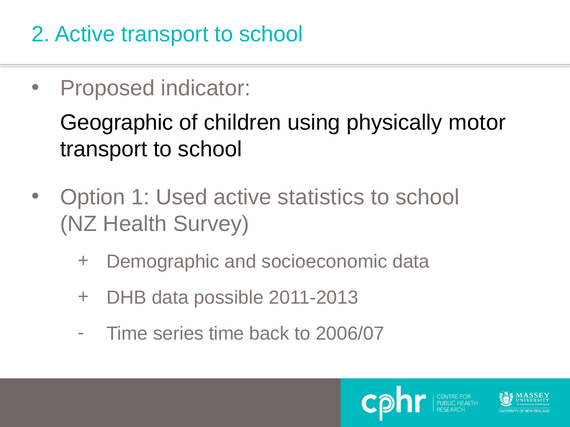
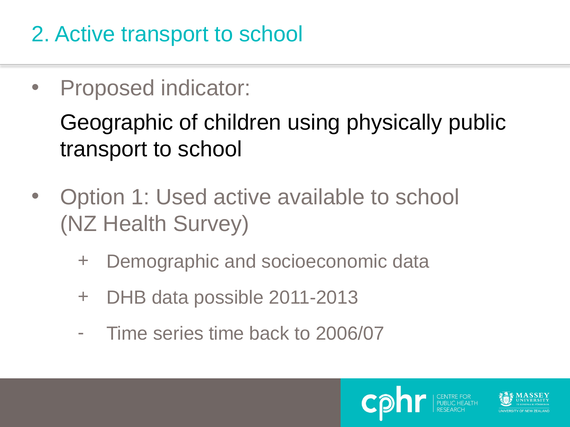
motor: motor -> public
statistics: statistics -> available
